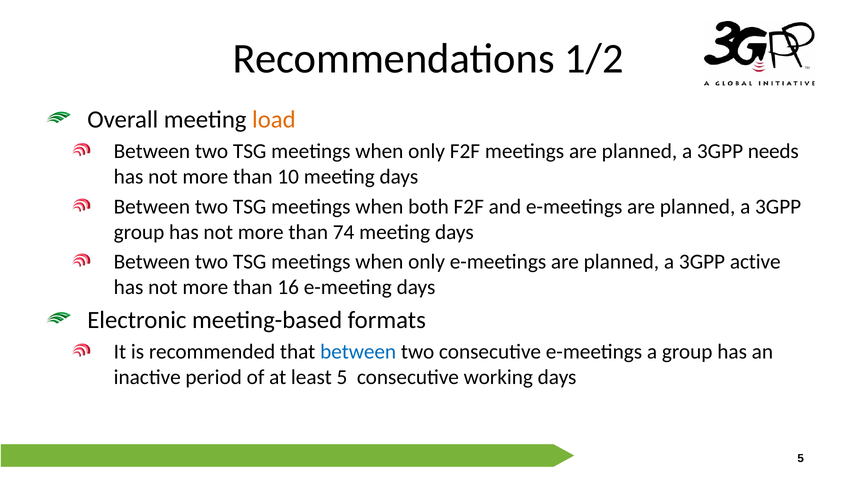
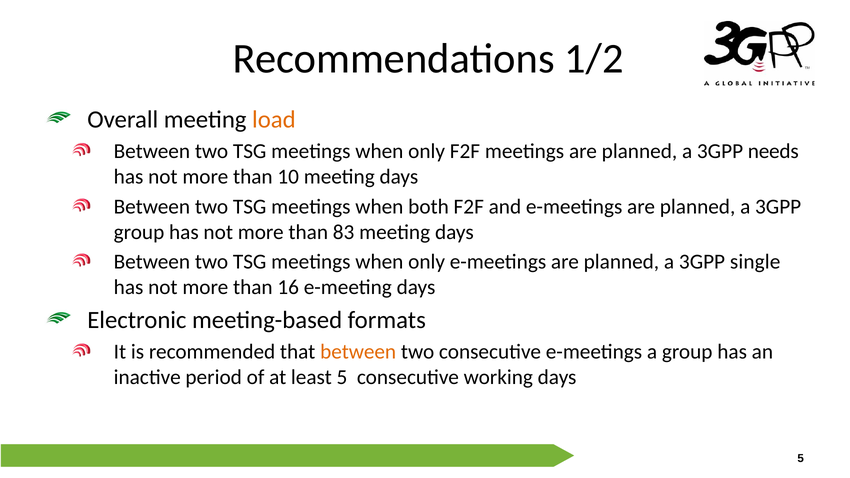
74: 74 -> 83
active: active -> single
between at (358, 352) colour: blue -> orange
